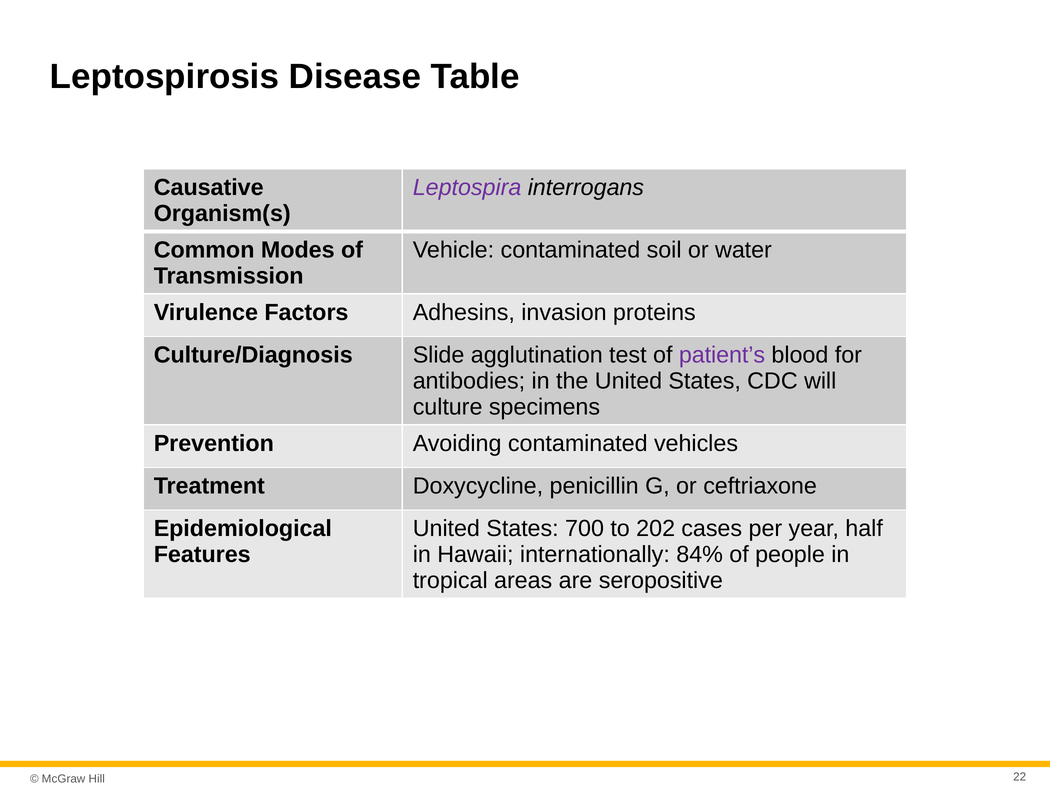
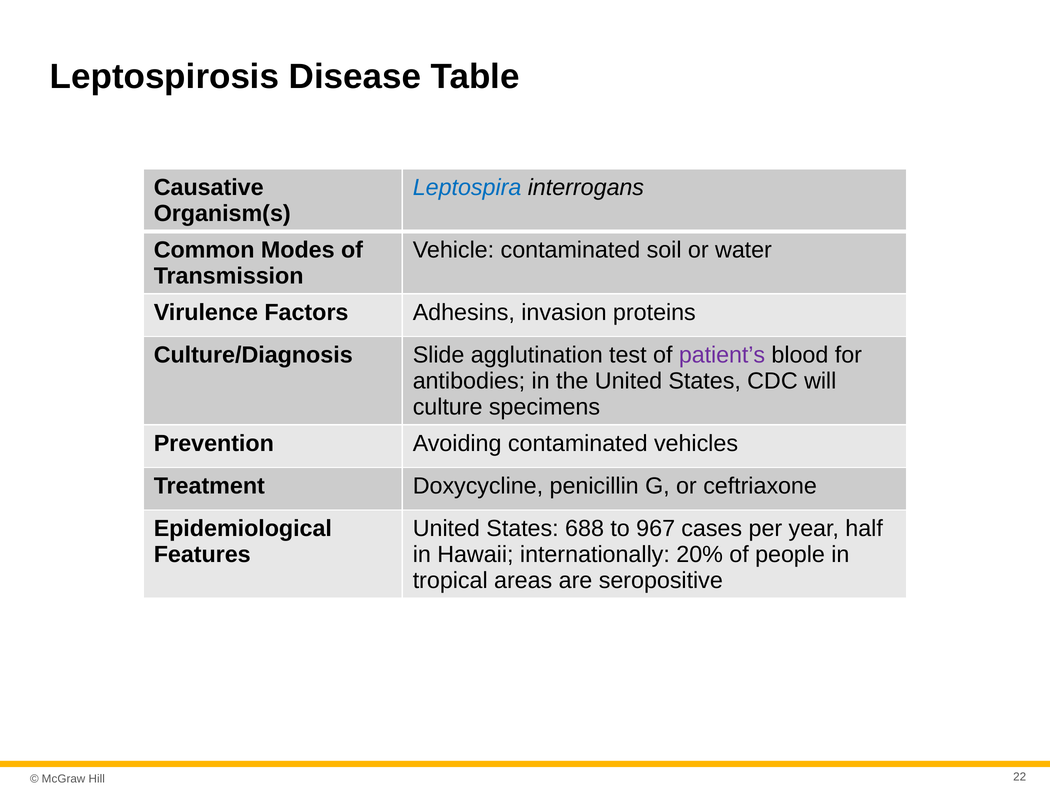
Leptospira colour: purple -> blue
700: 700 -> 688
202: 202 -> 967
84%: 84% -> 20%
